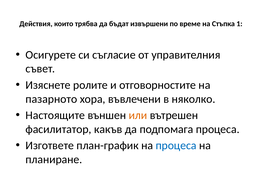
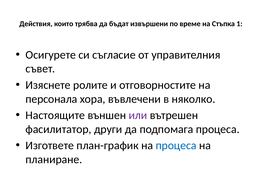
пазарното: пазарното -> персонала
или colour: orange -> purple
какъв: какъв -> други
